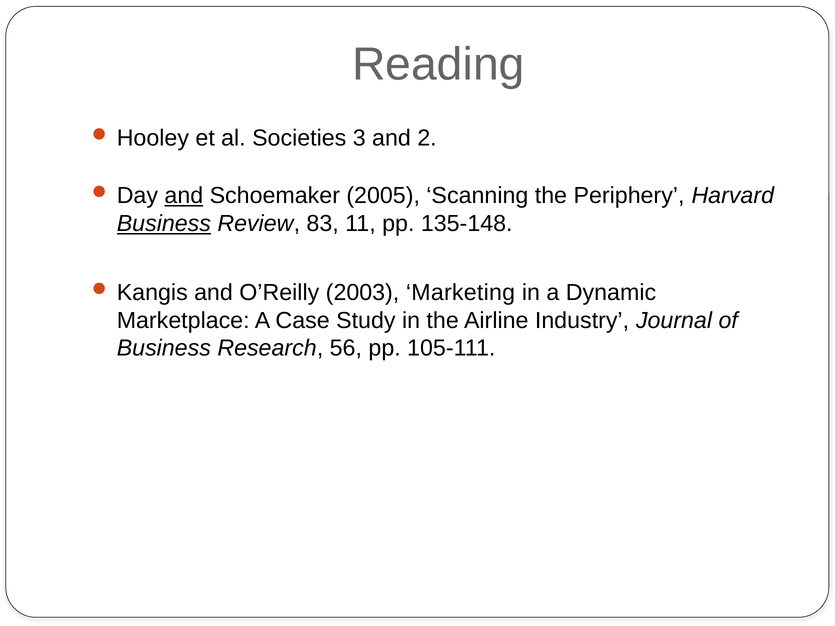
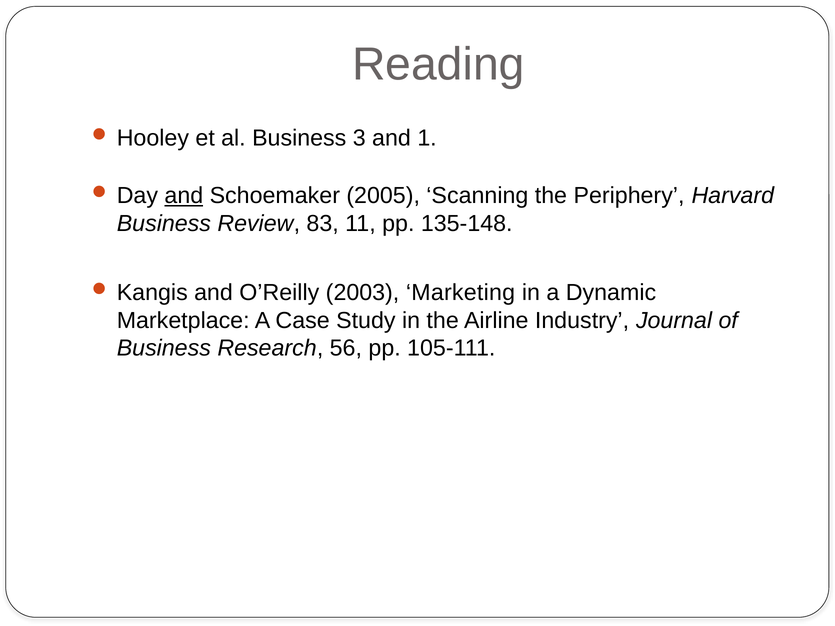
al Societies: Societies -> Business
2: 2 -> 1
Business at (164, 224) underline: present -> none
